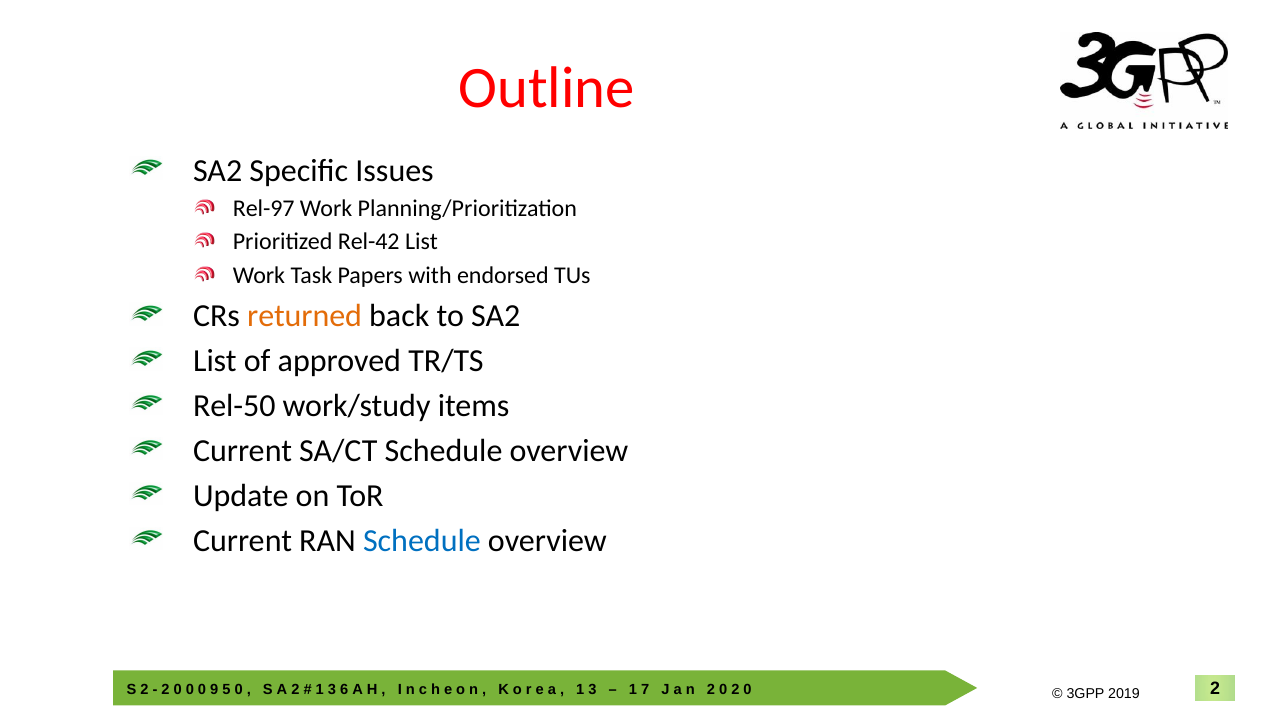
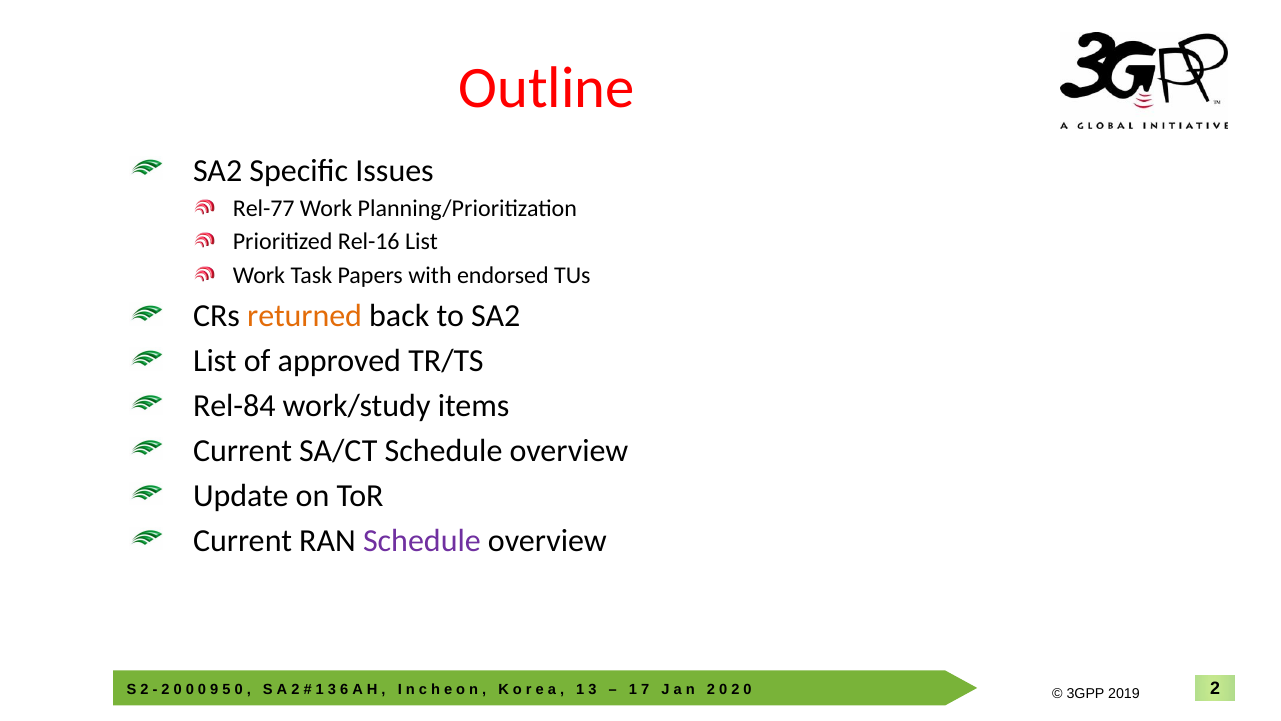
Rel-97: Rel-97 -> Rel-77
Rel-42: Rel-42 -> Rel-16
Rel-50: Rel-50 -> Rel-84
Schedule at (422, 540) colour: blue -> purple
